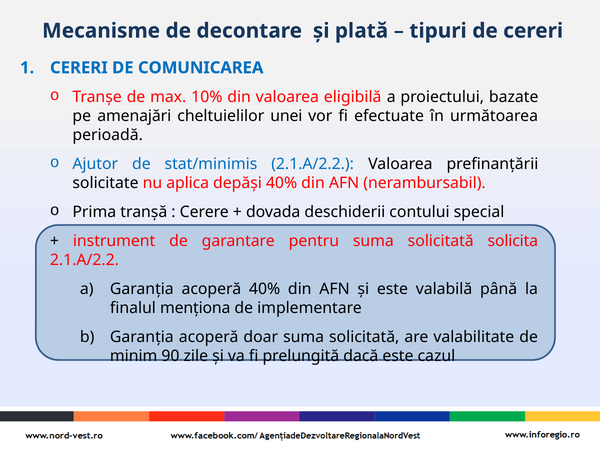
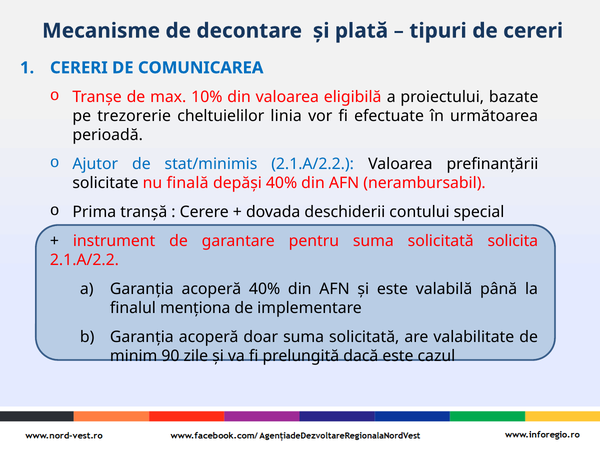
amenajări: amenajări -> trezorerie
unei: unei -> linia
aplica: aplica -> finală
